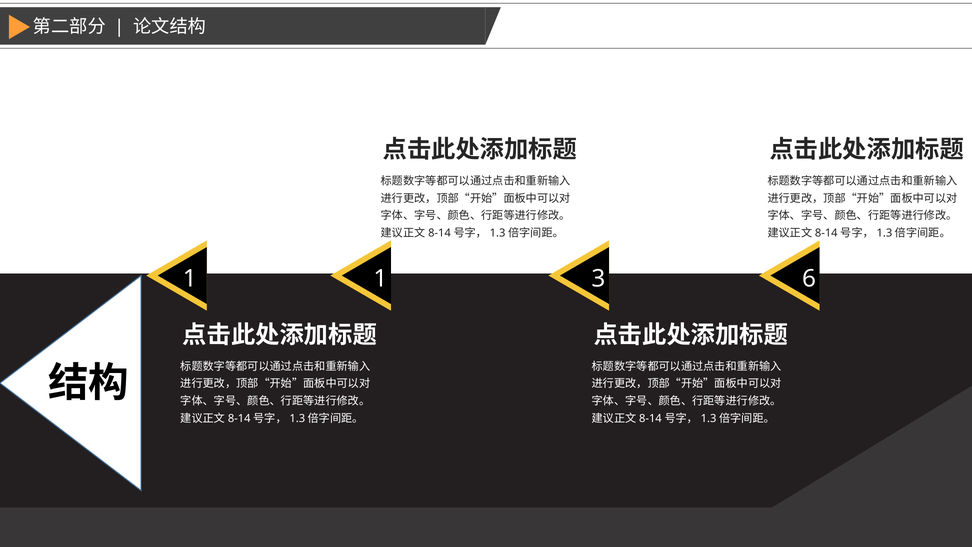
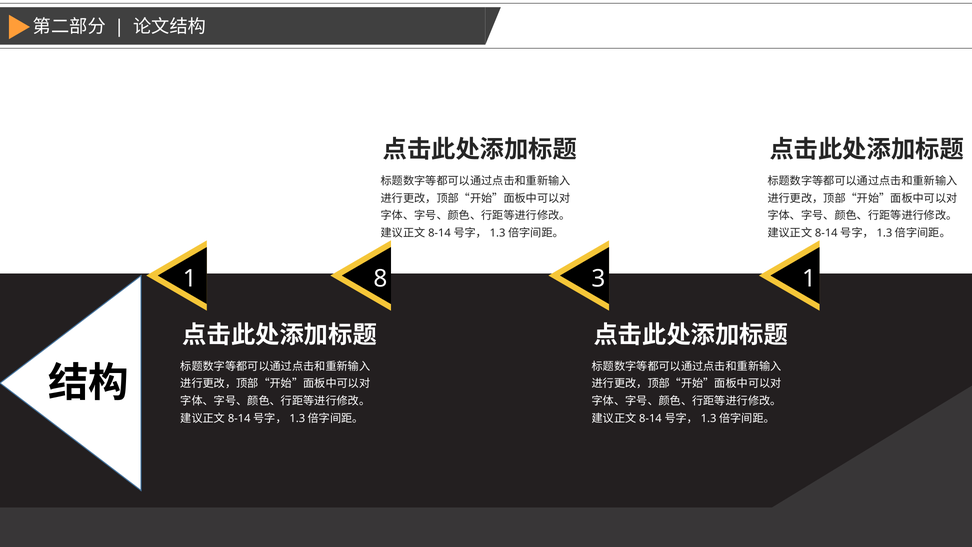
1 1: 1 -> 8
3 6: 6 -> 1
